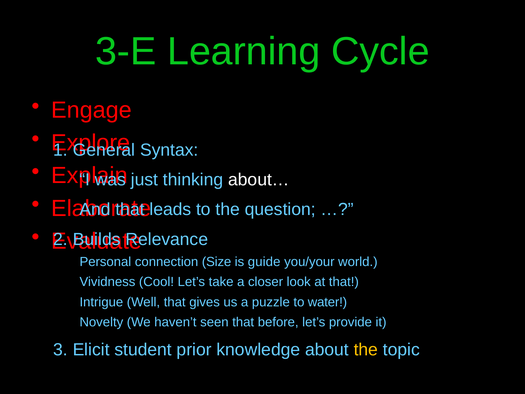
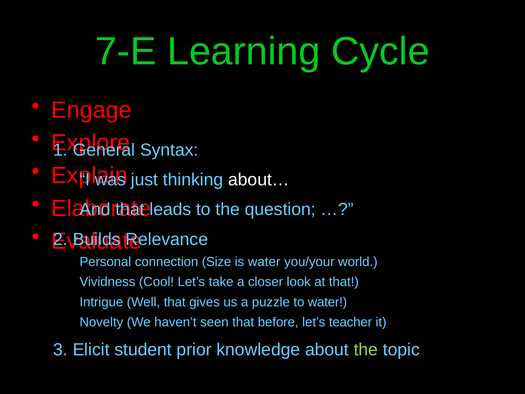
3-E: 3-E -> 7-E
is guide: guide -> water
provide: provide -> teacher
the at (366, 349) colour: yellow -> light green
